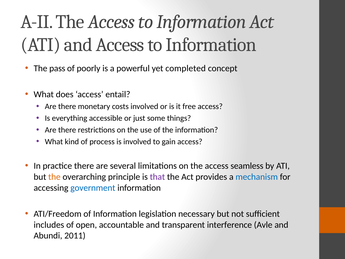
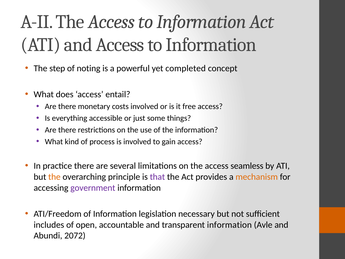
pass: pass -> step
poorly: poorly -> noting
mechanism colour: blue -> orange
government colour: blue -> purple
transparent interference: interference -> information
2011: 2011 -> 2072
